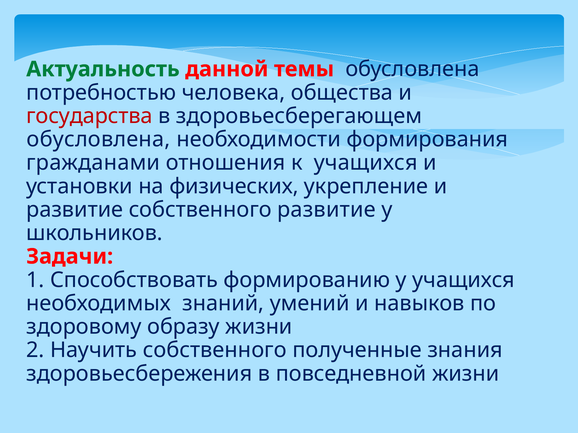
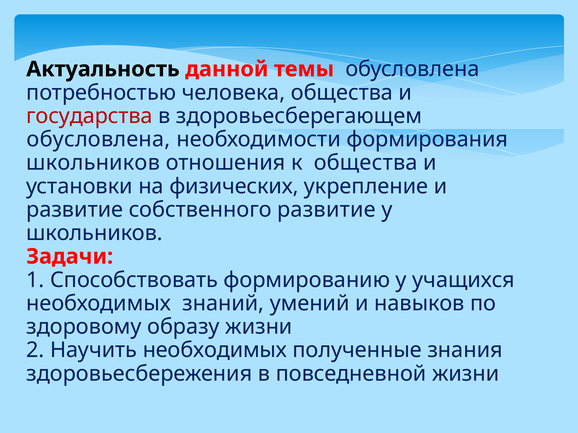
Актуальность colour: green -> black
гражданами at (93, 163): гражданами -> школьников
к учащихся: учащихся -> общества
Научить собственного: собственного -> необходимых
